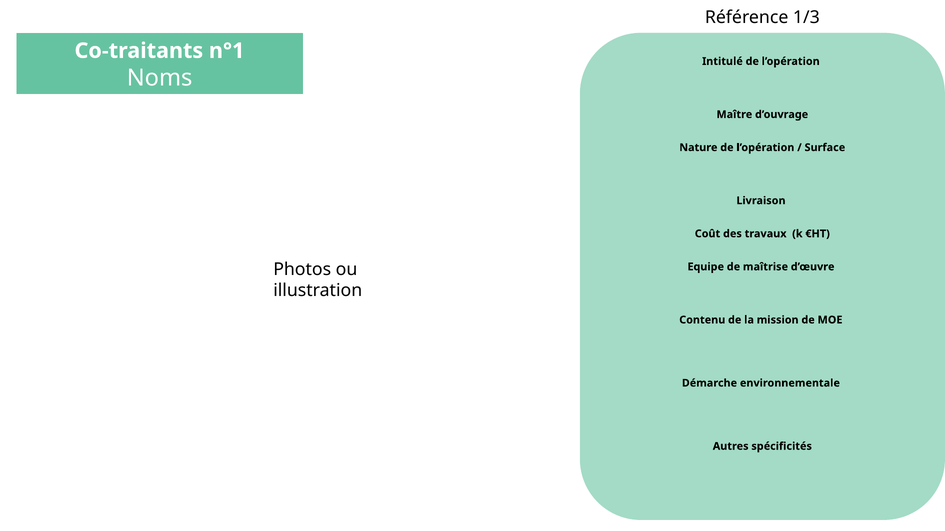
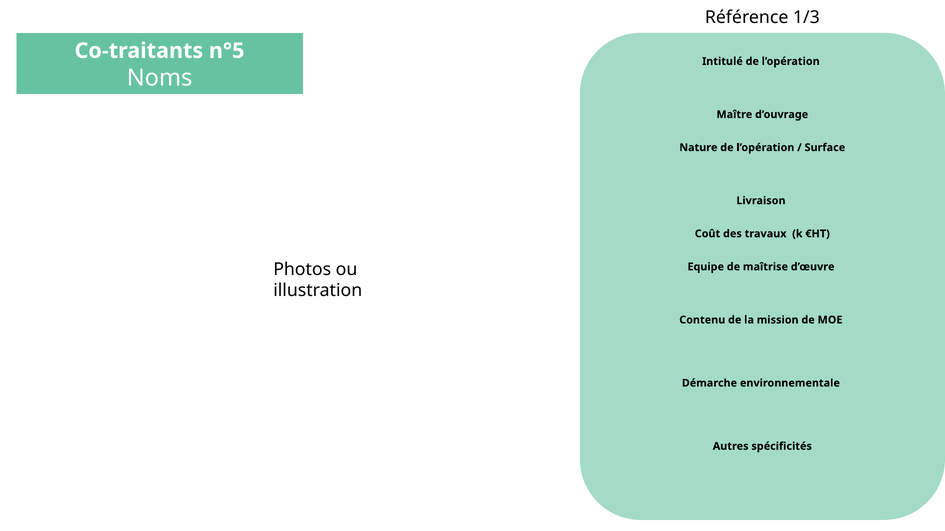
n°1: n°1 -> n°5
